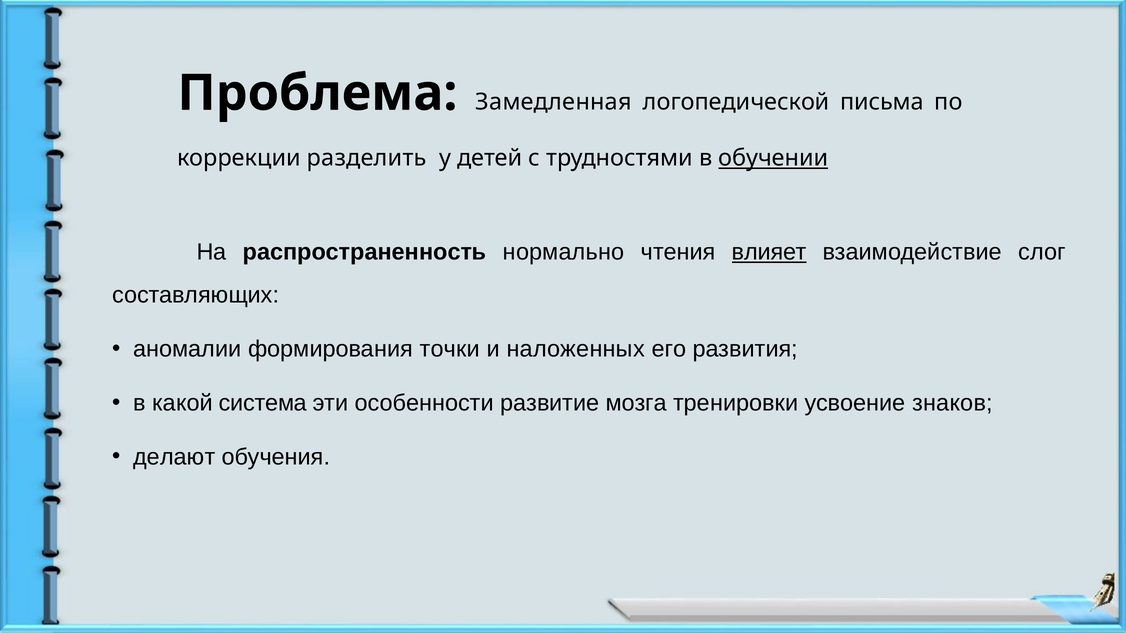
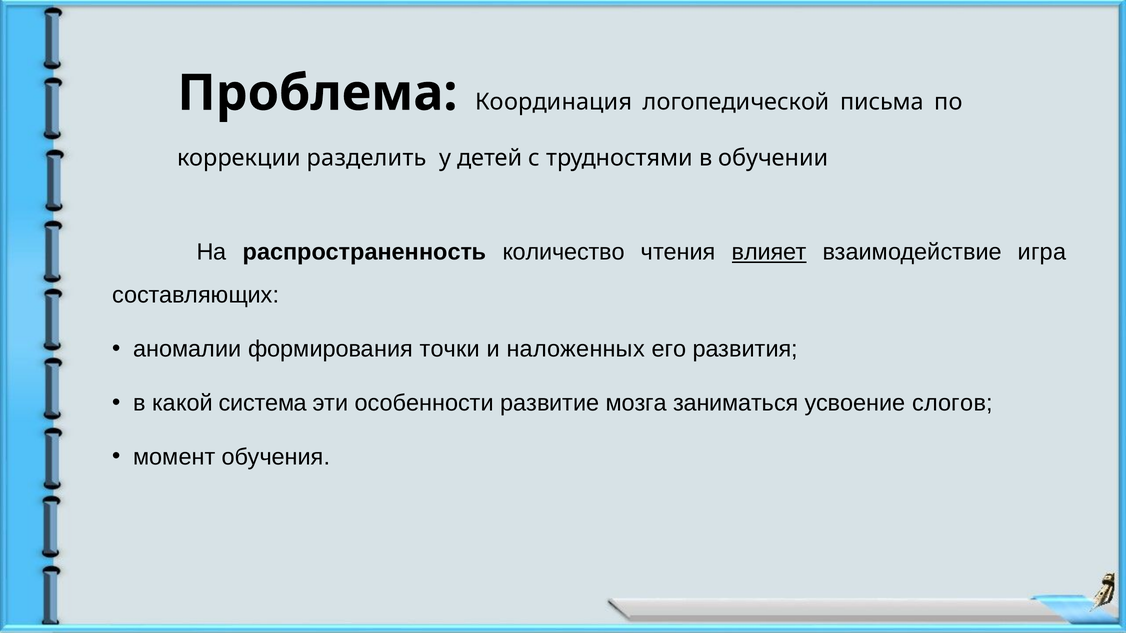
Замедленная: Замедленная -> Координация
обучении underline: present -> none
нормально: нормально -> количество
слог: слог -> игра
тренировки: тренировки -> заниматься
знаков: знаков -> слогов
делают: делают -> момент
